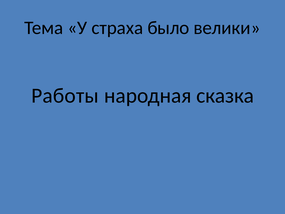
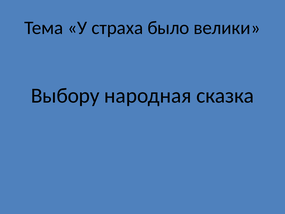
Работы: Работы -> Выбору
